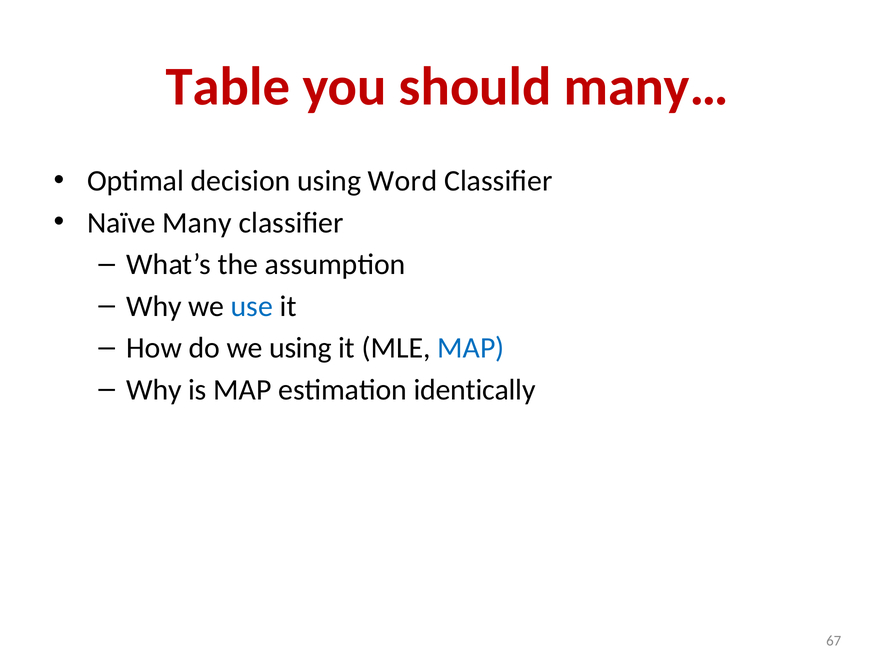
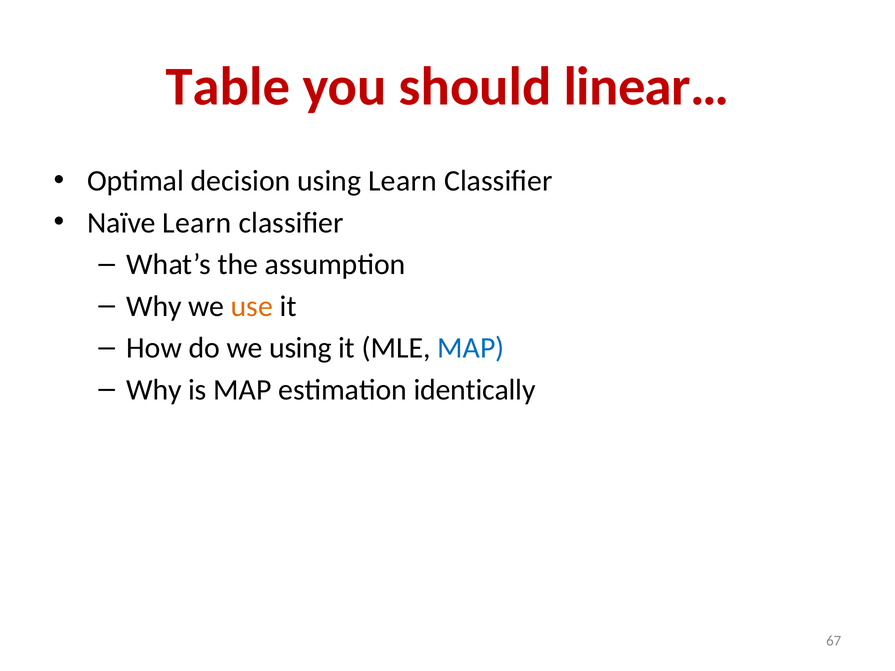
many…: many… -> linear…
using Word: Word -> Learn
Naïve Many: Many -> Learn
use colour: blue -> orange
